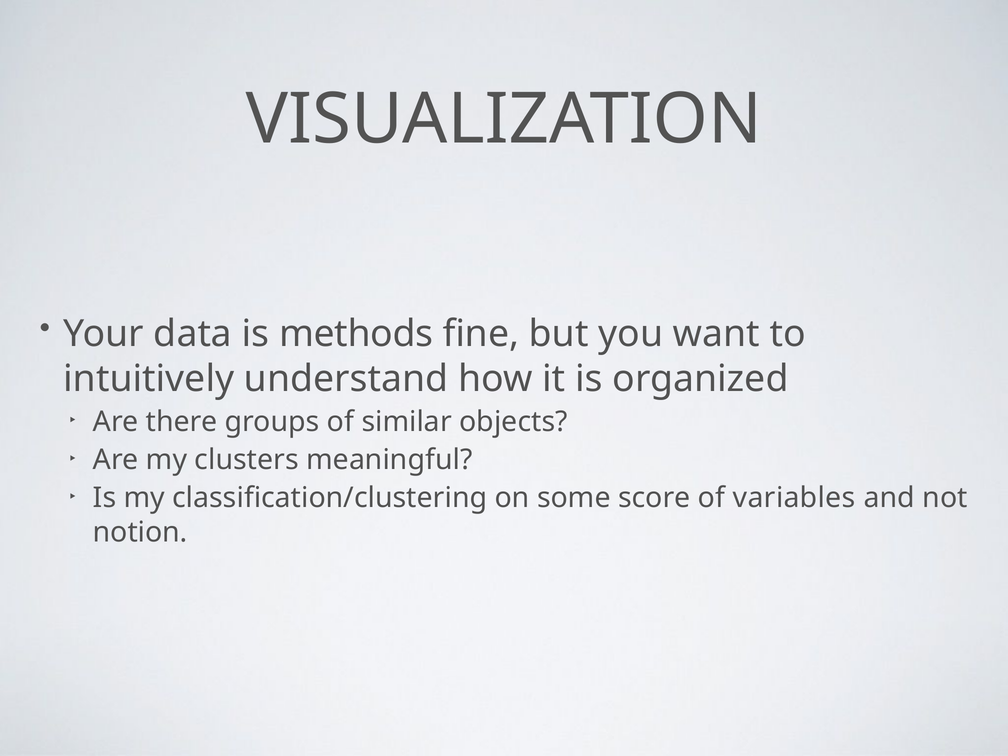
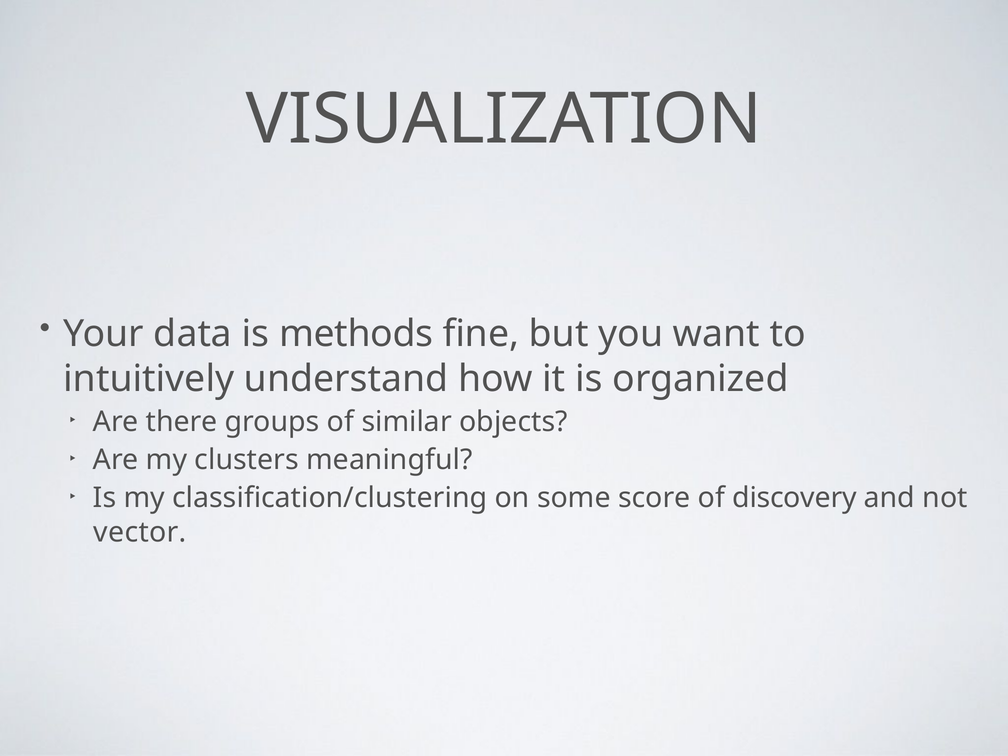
variables: variables -> discovery
notion: notion -> vector
